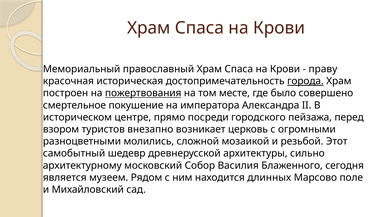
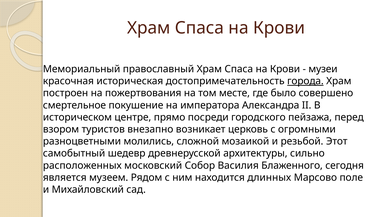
праву: праву -> музеи
пожертвования underline: present -> none
архитектурному: архитектурному -> расположенных
